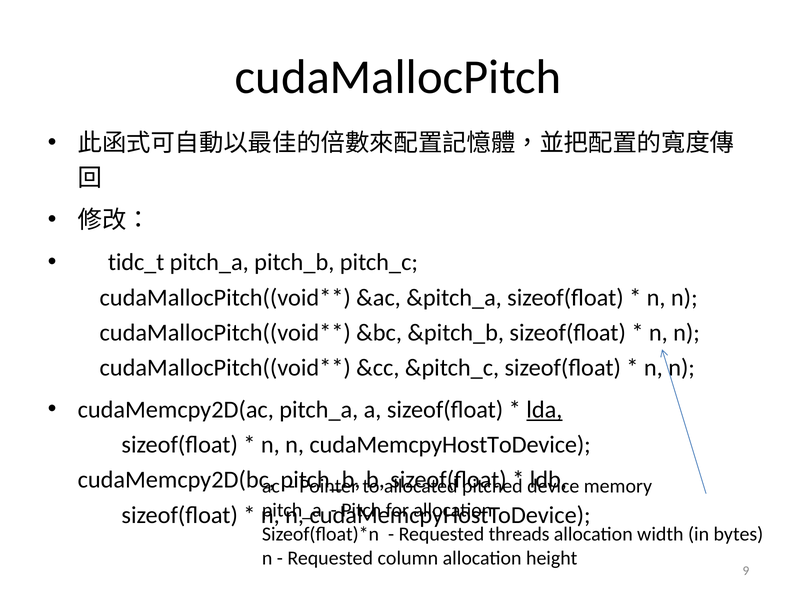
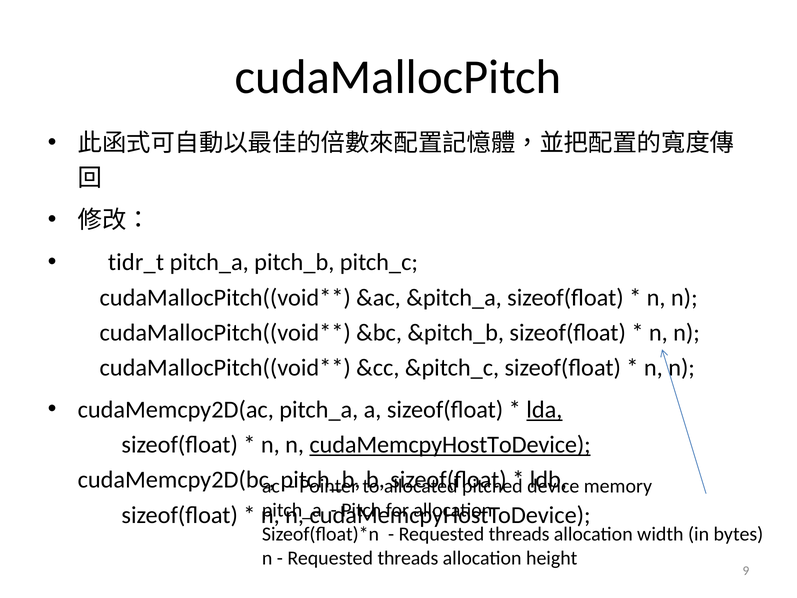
tidc_t: tidc_t -> tidr_t
cudaMemcpyHostToDevice at (450, 445) underline: none -> present
column at (408, 558): column -> threads
